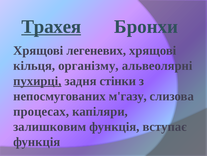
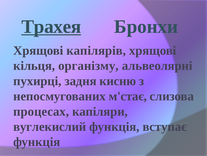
легеневих: легеневих -> капілярів
пухирці underline: present -> none
стінки: стінки -> кисню
м'газу: м'газу -> м'стає
залишковим: залишковим -> вуглекислий
